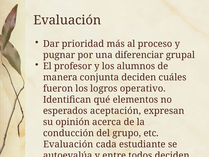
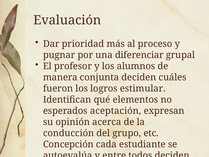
operativo: operativo -> estimular
Evaluación at (68, 144): Evaluación -> Concepción
